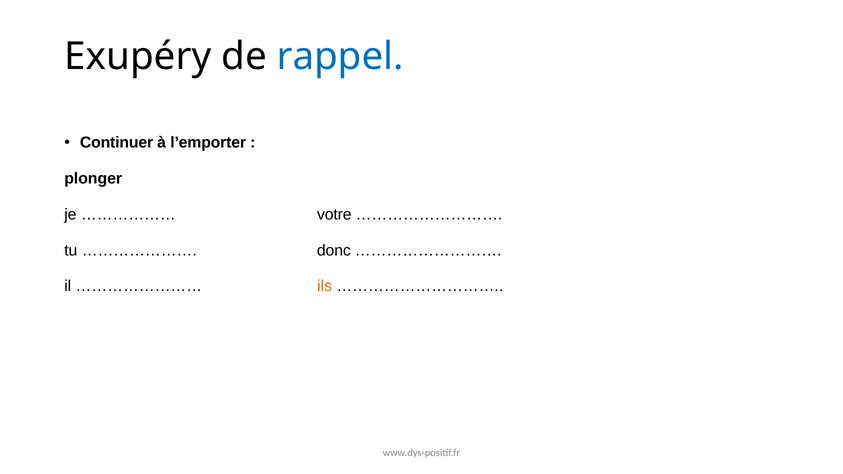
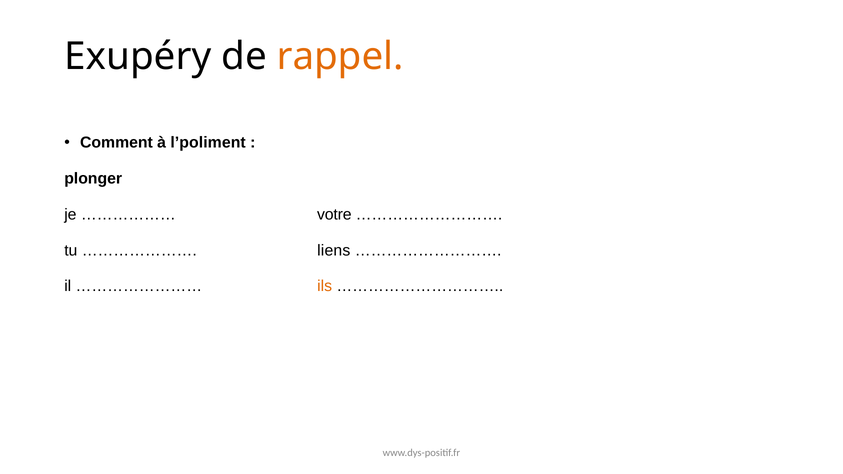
rappel colour: blue -> orange
Continuer: Continuer -> Comment
l’emporter: l’emporter -> l’poliment
donc: donc -> liens
